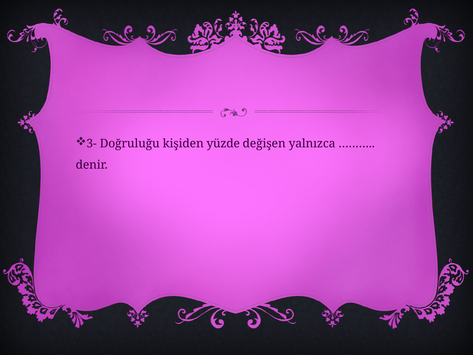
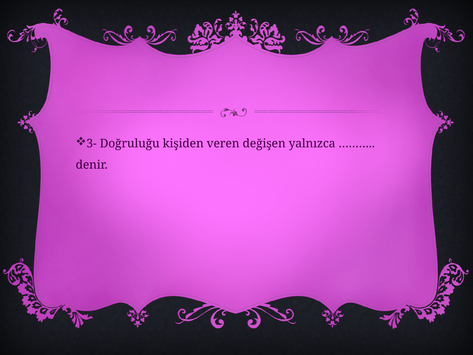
yüzde: yüzde -> veren
